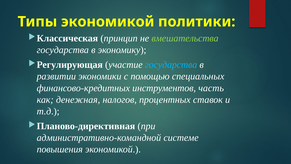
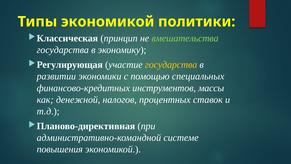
государства at (171, 65) colour: light blue -> yellow
часть: часть -> массы
денежная: денежная -> денежной
